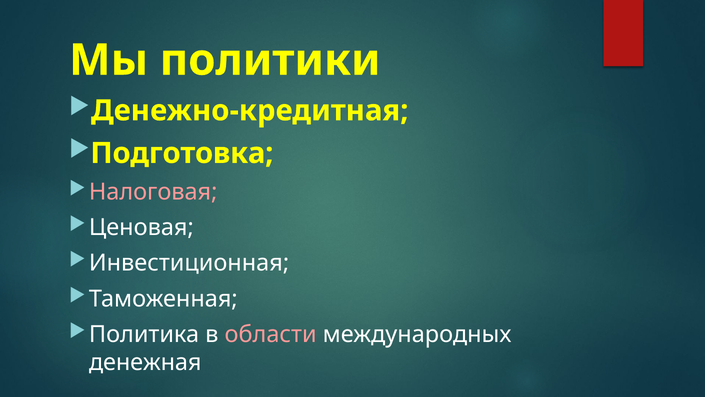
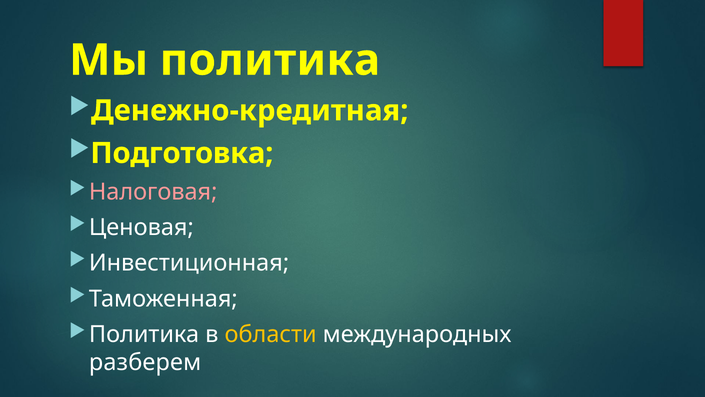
Мы политики: политики -> политика
области colour: pink -> yellow
денежная: денежная -> разберем
